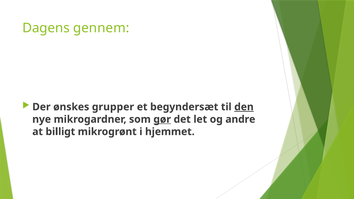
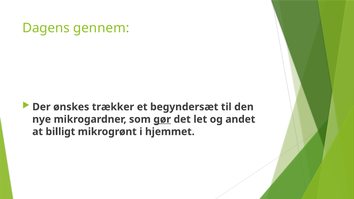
grupper: grupper -> trækker
den underline: present -> none
andre: andre -> andet
